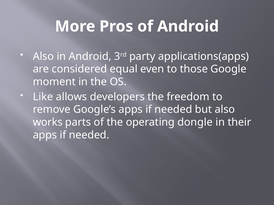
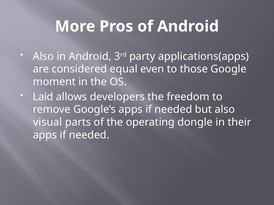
Like: Like -> Laid
works: works -> visual
